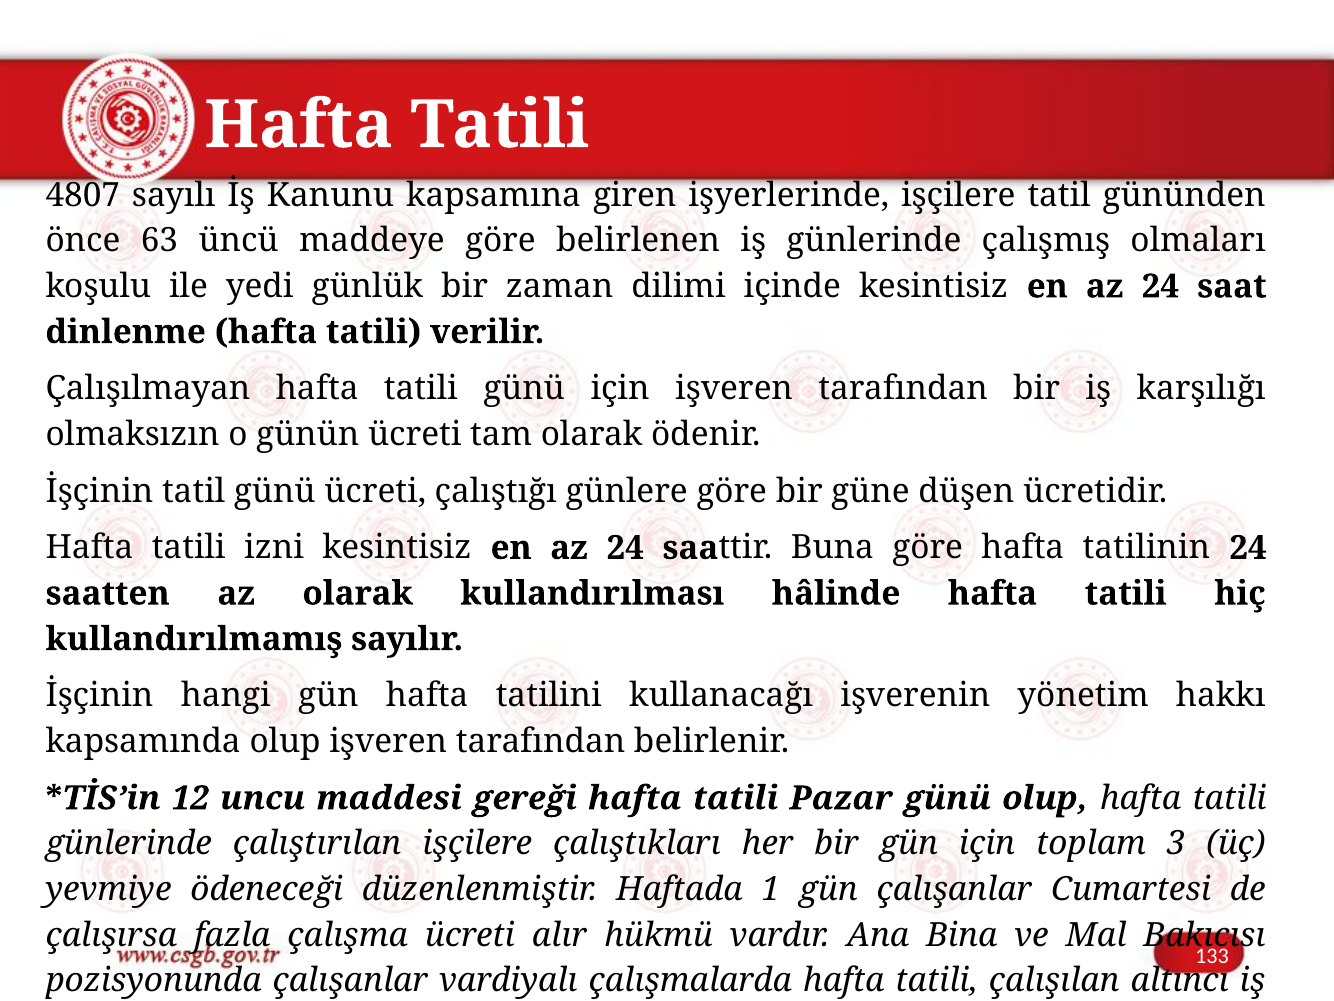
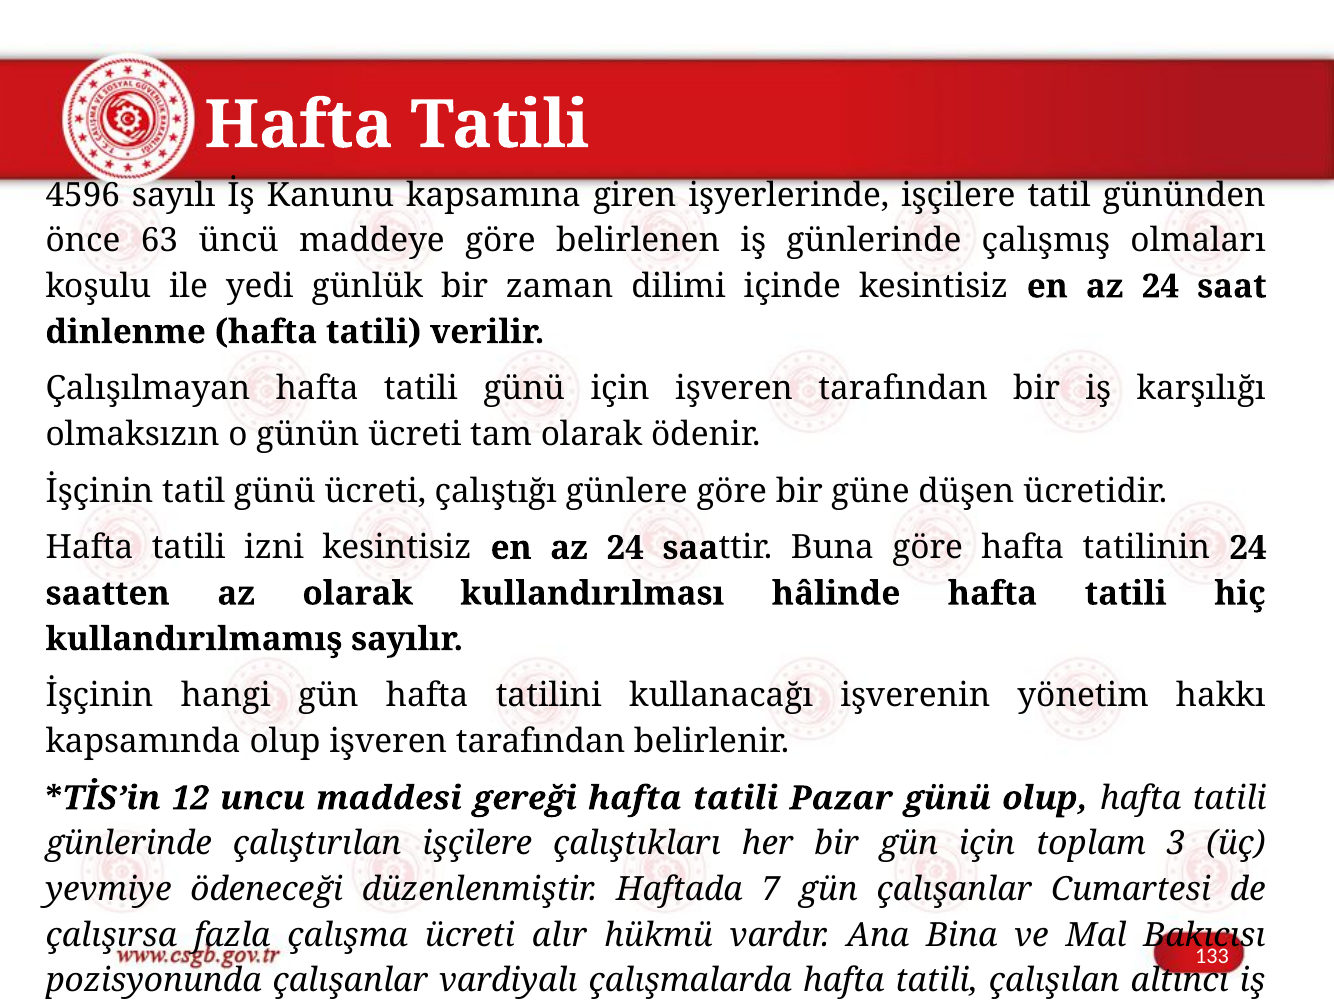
4807: 4807 -> 4596
1: 1 -> 7
